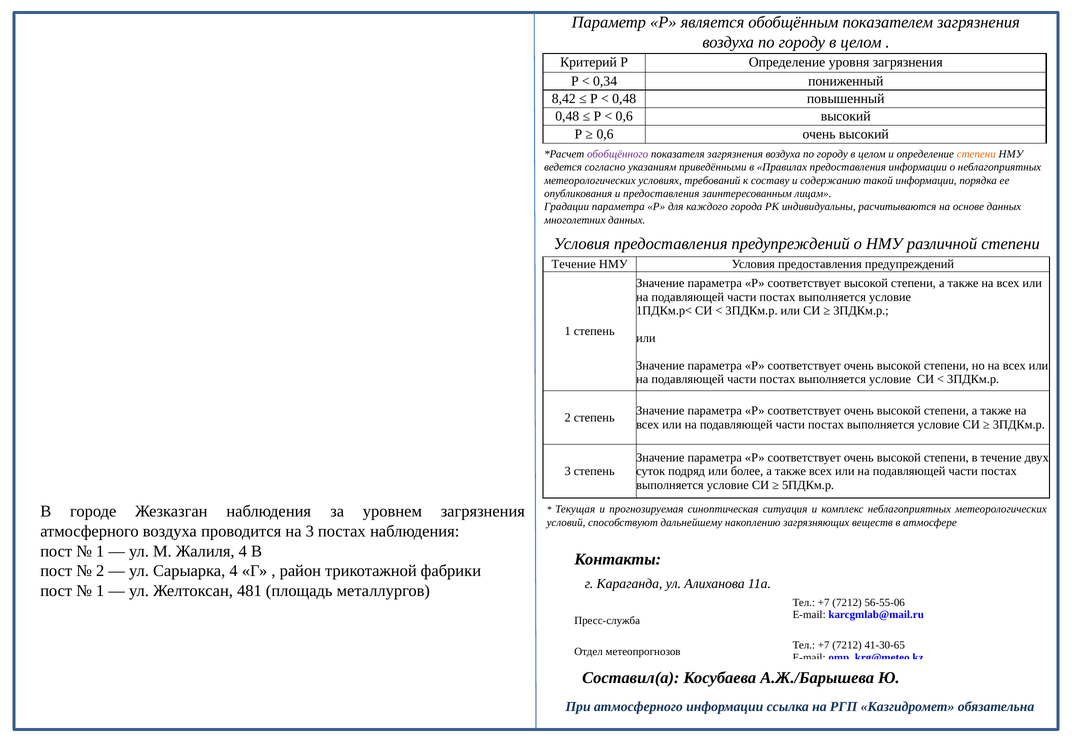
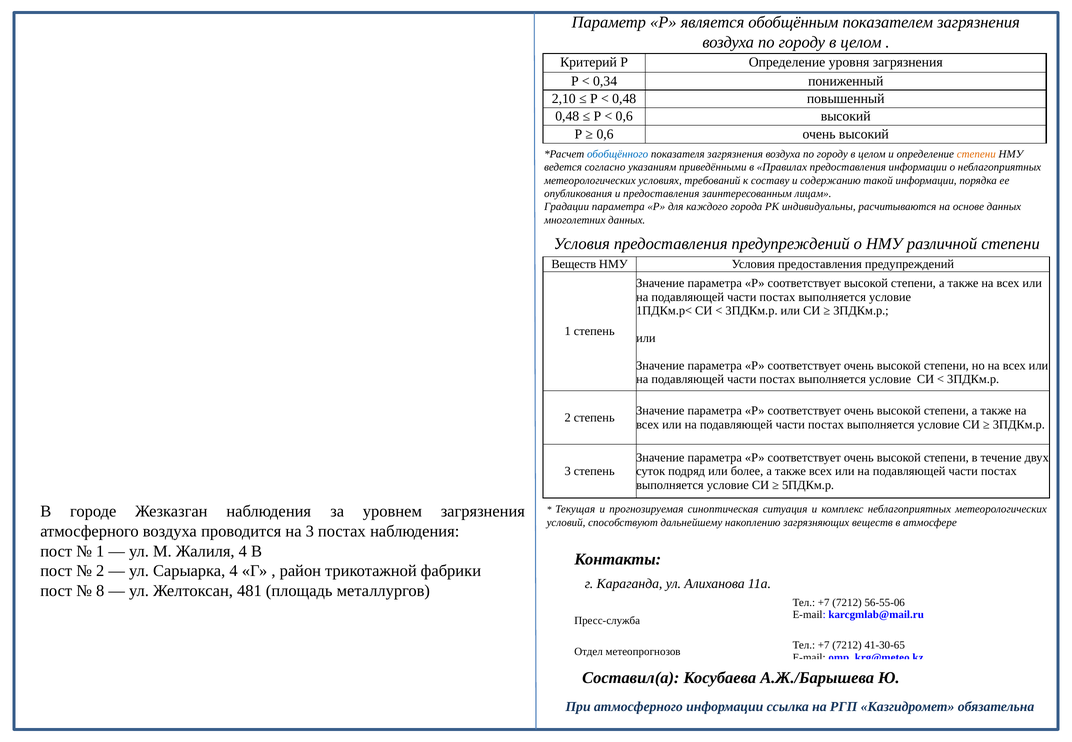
8,42: 8,42 -> 2,10
обобщённого colour: purple -> blue
Течение at (574, 264): Течение -> Веществ
1 at (100, 591): 1 -> 8
